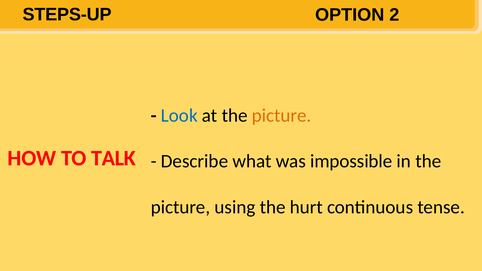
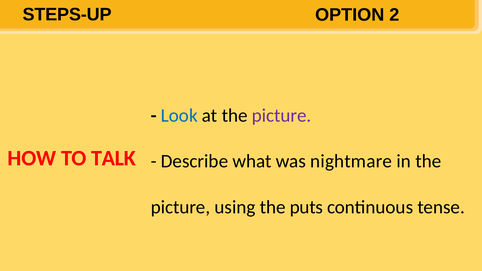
picture at (282, 116) colour: orange -> purple
impossible: impossible -> nightmare
hurt: hurt -> puts
